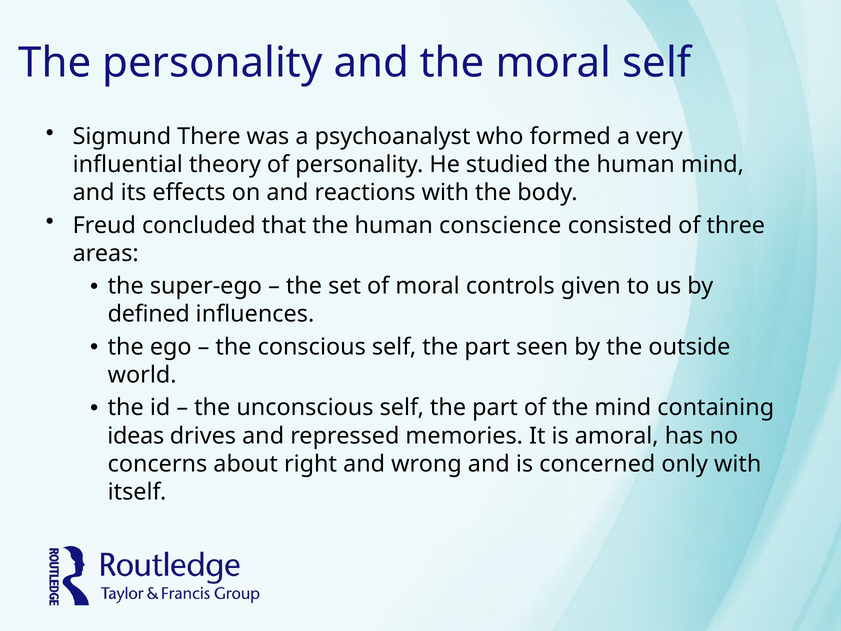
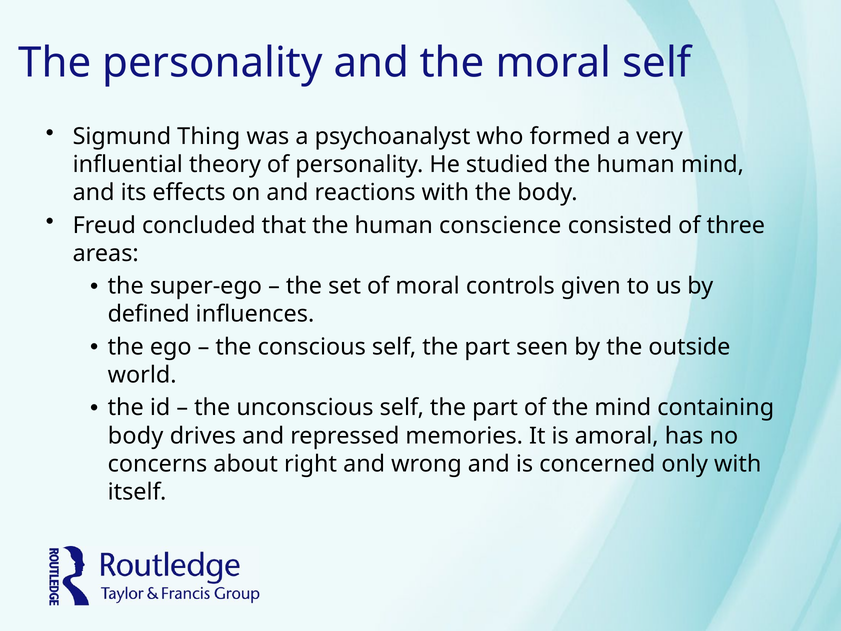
There: There -> Thing
ideas at (136, 436): ideas -> body
